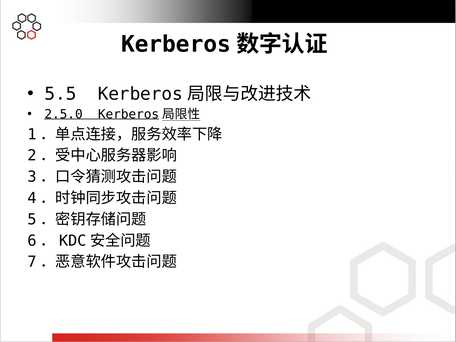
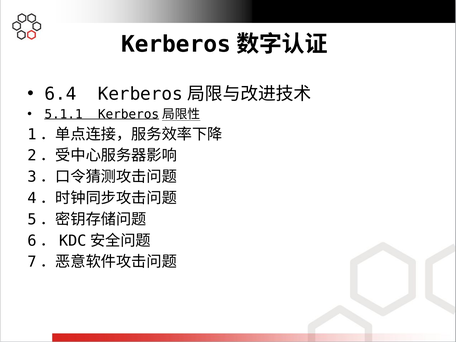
5.5: 5.5 -> 6.4
2.5.0: 2.5.0 -> 5.1.1
